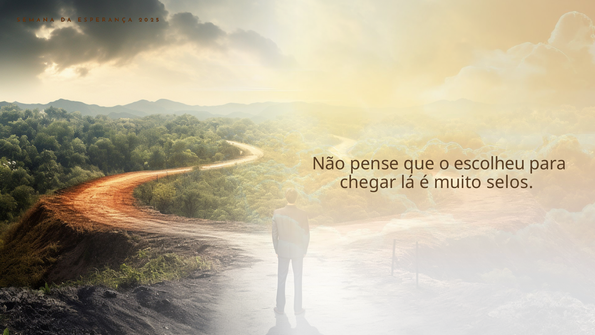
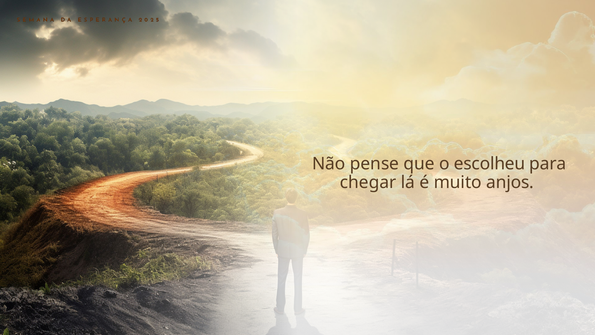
selos: selos -> anjos
